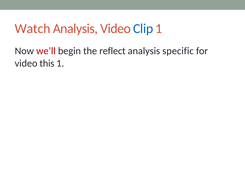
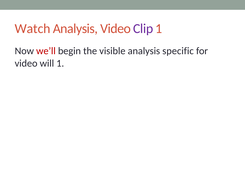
Clip colour: blue -> purple
reflect: reflect -> visible
this: this -> will
